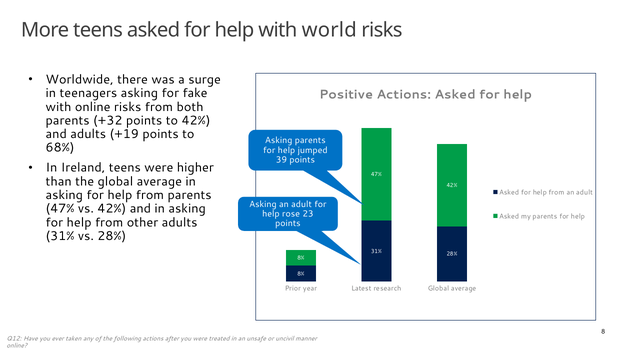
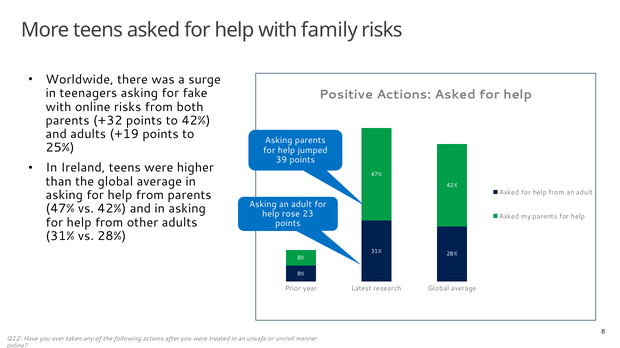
world: world -> family
68%: 68% -> 25%
